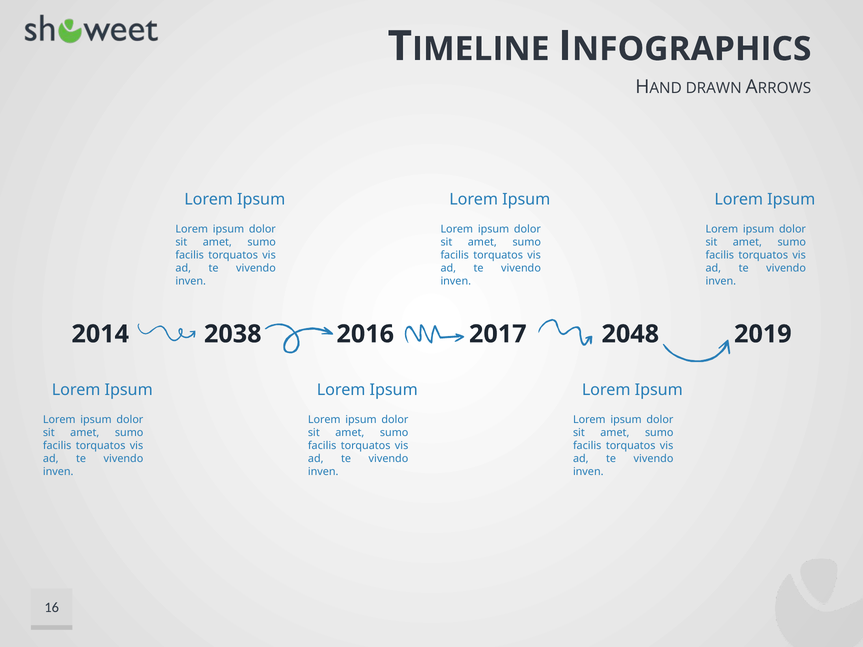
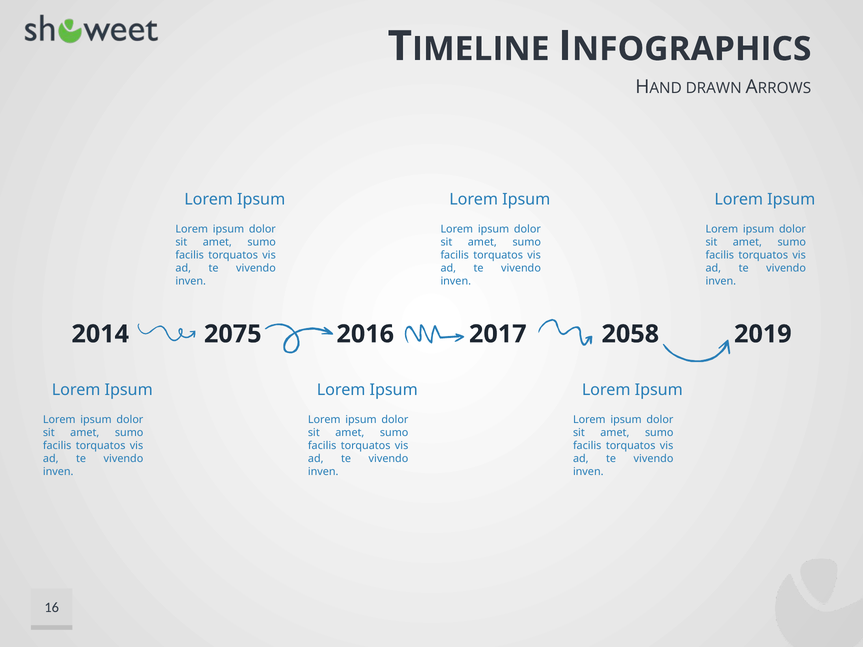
2038: 2038 -> 2075
2048: 2048 -> 2058
